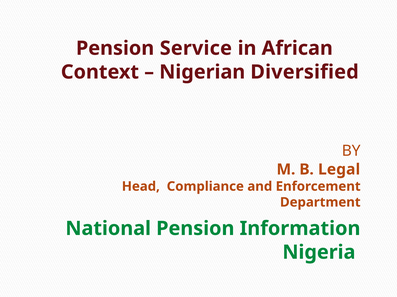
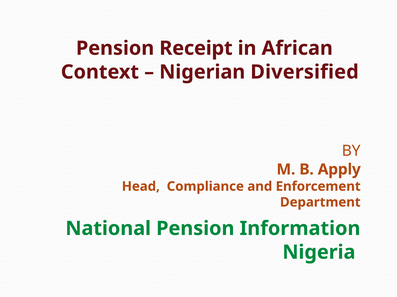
Service: Service -> Receipt
Legal: Legal -> Apply
